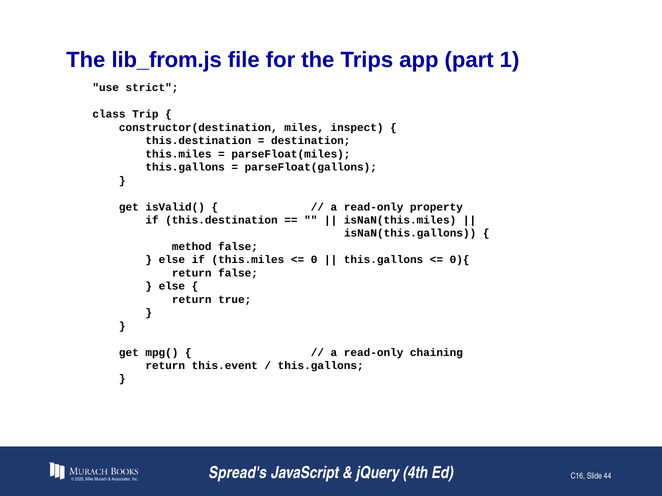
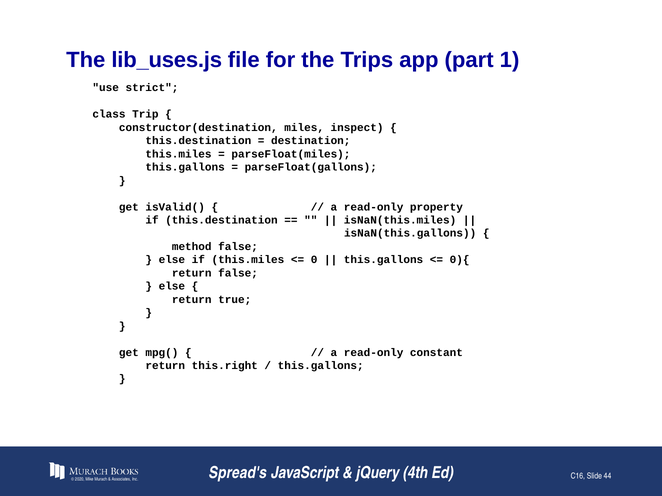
lib_from.js: lib_from.js -> lib_uses.js
chaining: chaining -> constant
this.event: this.event -> this.right
